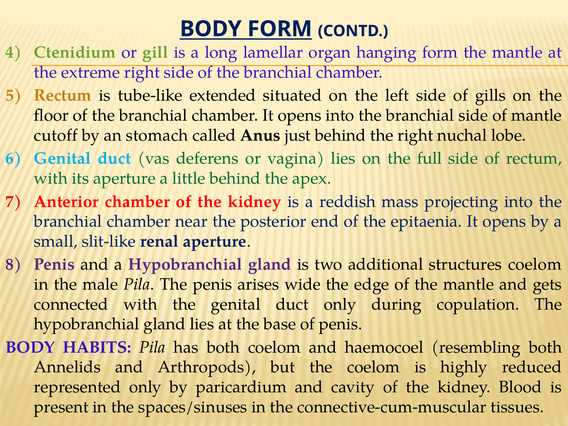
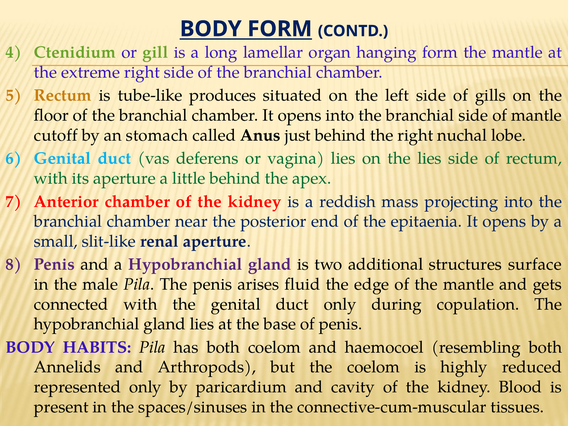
extended: extended -> produces
the full: full -> lies
structures coelom: coelom -> surface
wide: wide -> fluid
